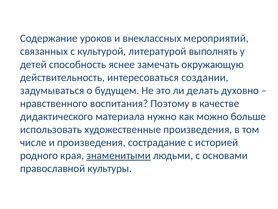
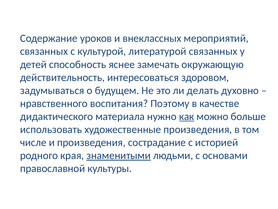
литературой выполнять: выполнять -> связанных
создании: создании -> здоровом
как underline: none -> present
